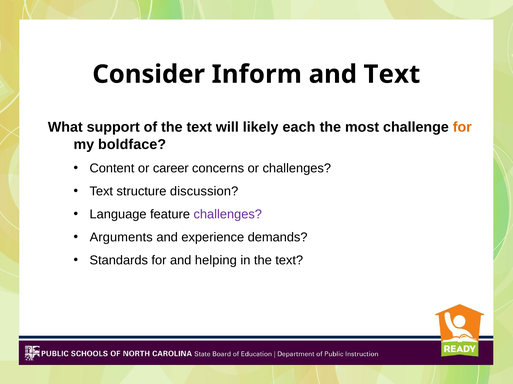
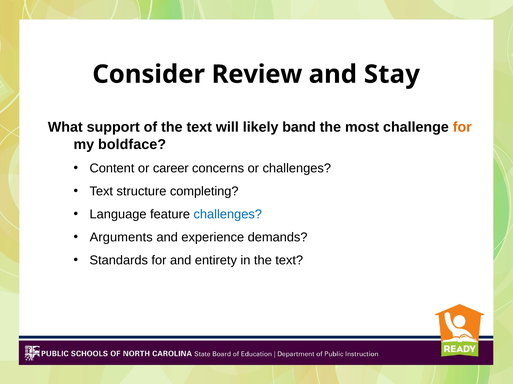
Inform: Inform -> Review
and Text: Text -> Stay
each: each -> band
discussion: discussion -> completing
challenges at (228, 215) colour: purple -> blue
helping: helping -> entirety
